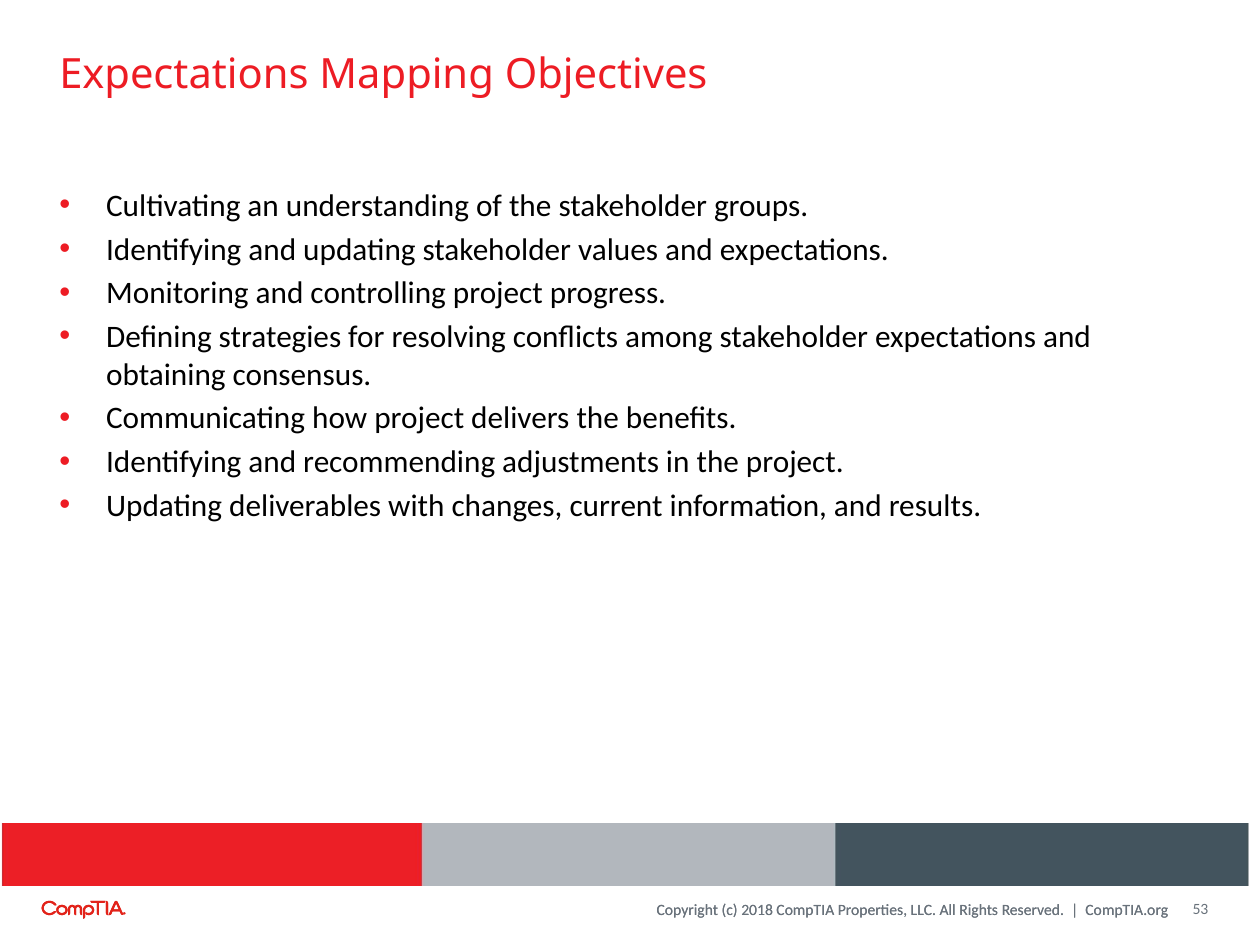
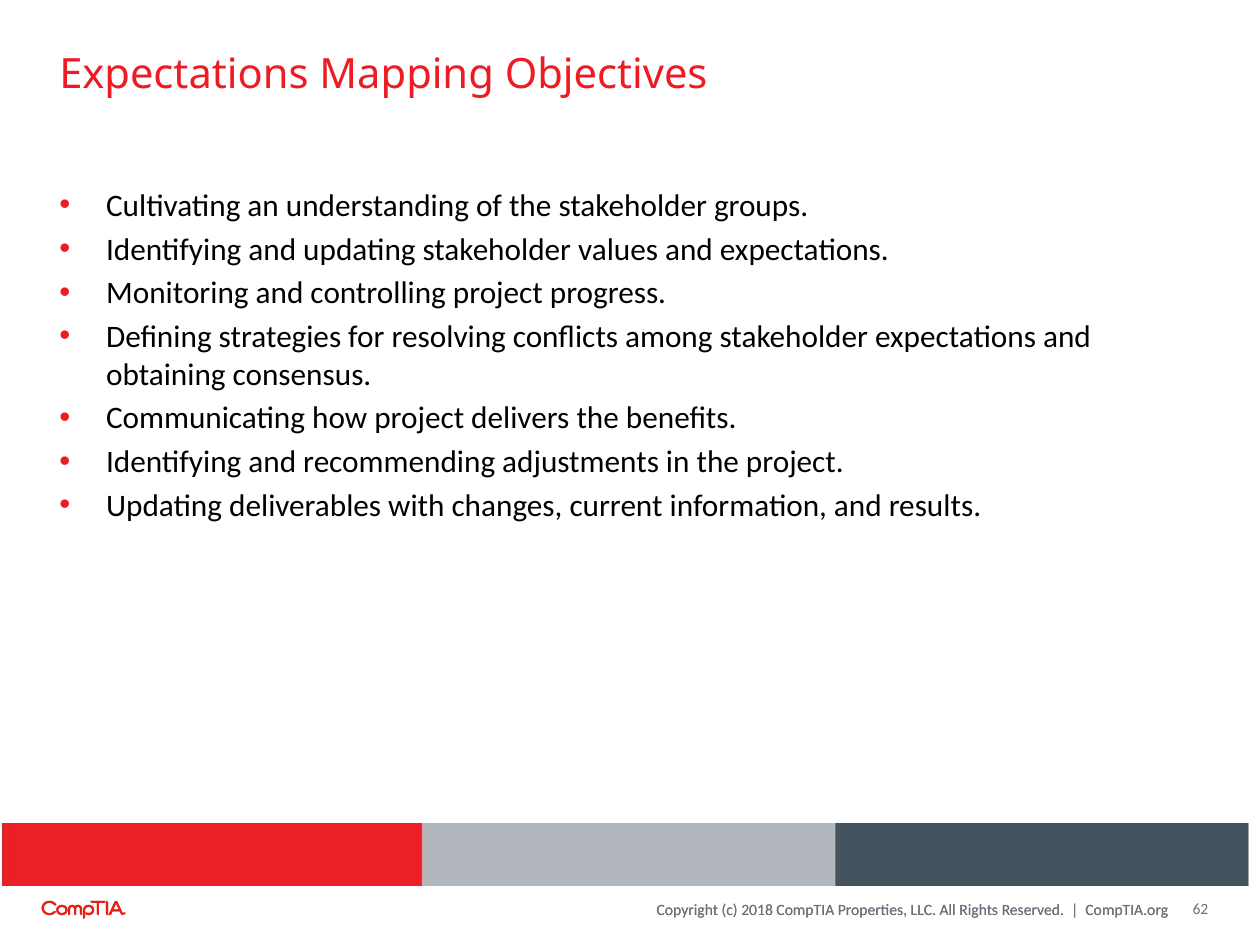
53: 53 -> 62
